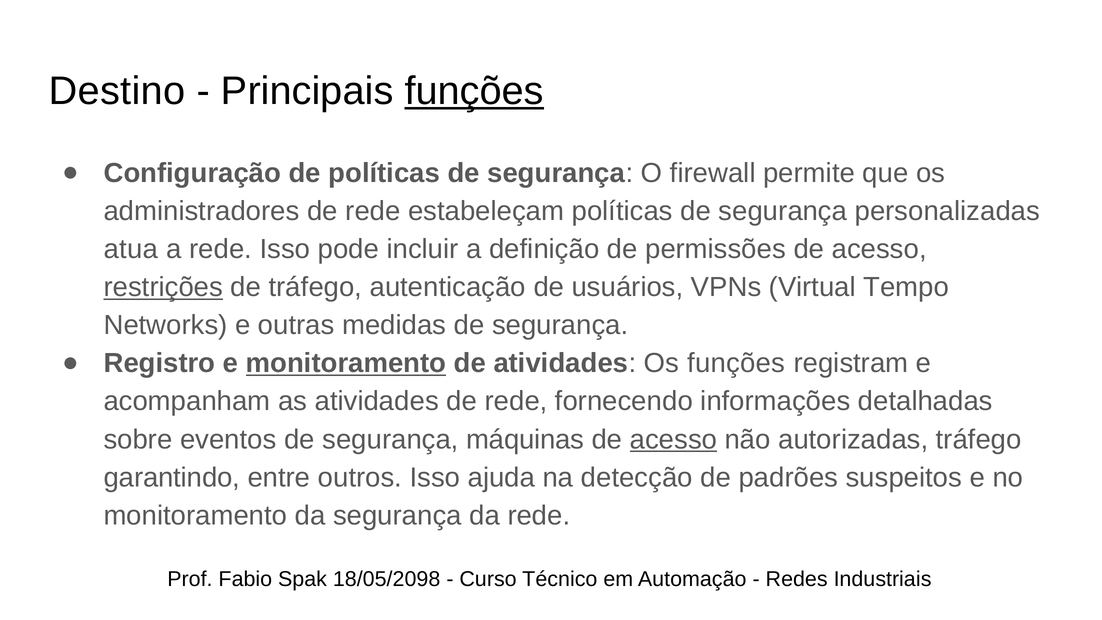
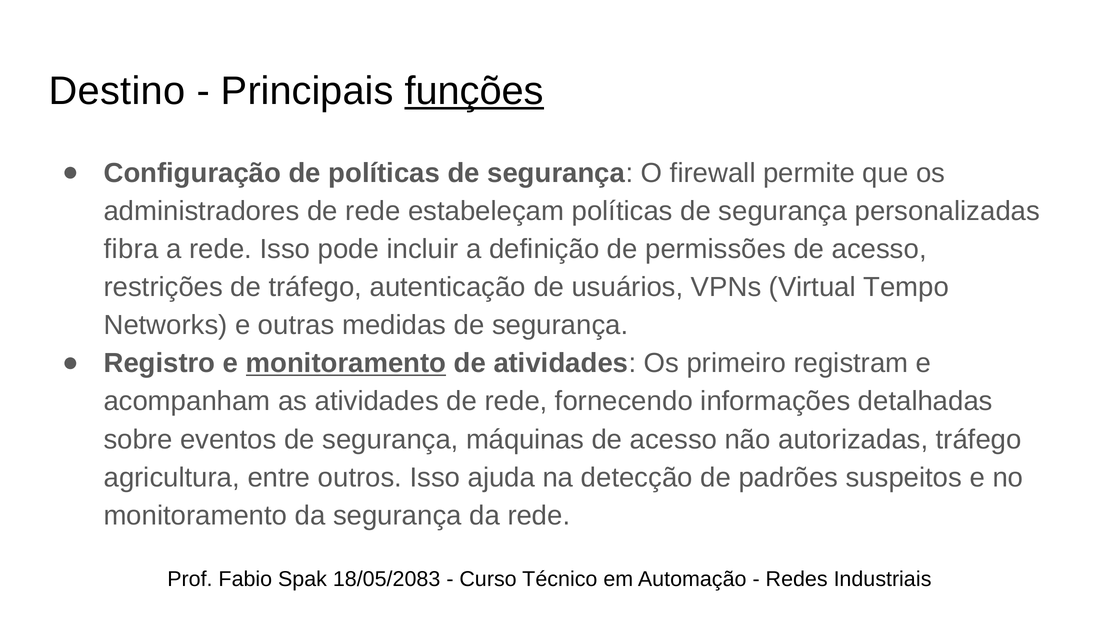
atua: atua -> fibra
restrições underline: present -> none
Os funções: funções -> primeiro
acesso at (673, 439) underline: present -> none
garantindo: garantindo -> agricultura
18/05/2098: 18/05/2098 -> 18/05/2083
